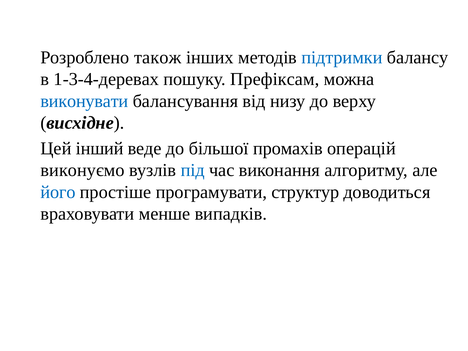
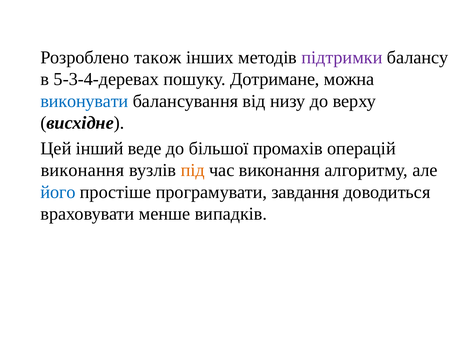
підтримки colour: blue -> purple
1-3-4-деревах: 1-3-4-деревах -> 5-3-4-деревах
Префіксам: Префіксам -> Дотримане
виконуємо at (83, 170): виконуємо -> виконання
під colour: blue -> orange
структур: структур -> завдання
